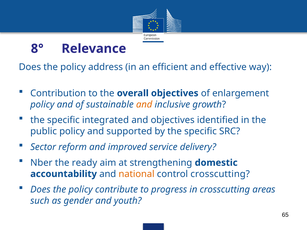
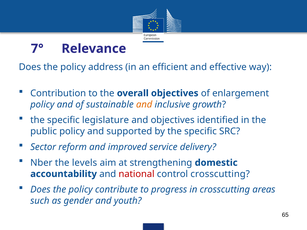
8°: 8° -> 7°
integrated: integrated -> legislature
ready: ready -> levels
national colour: orange -> red
